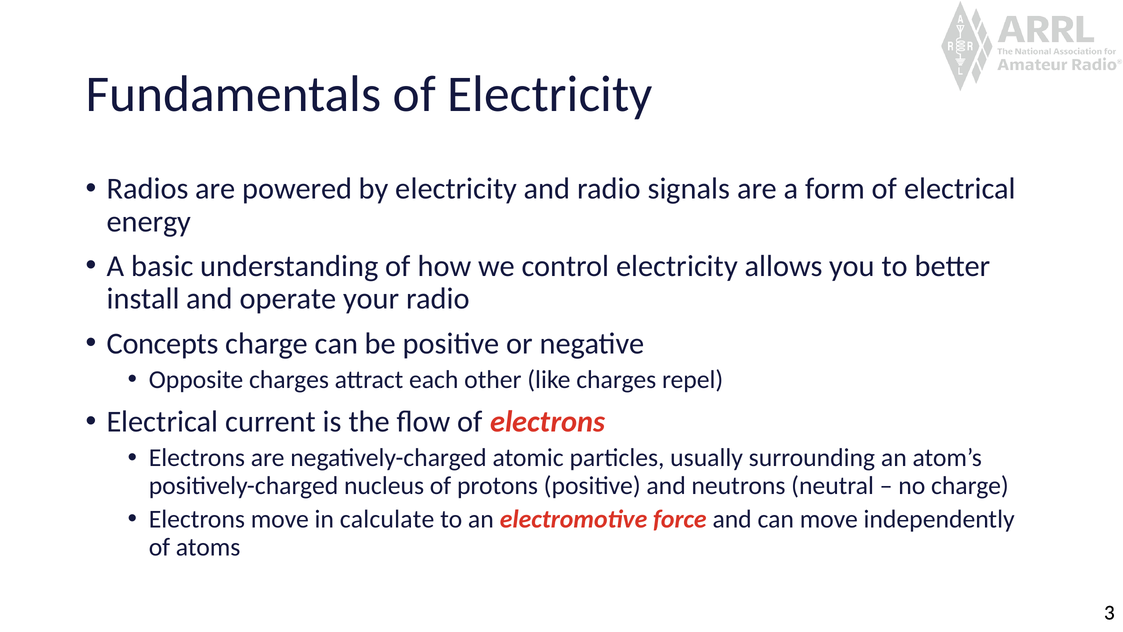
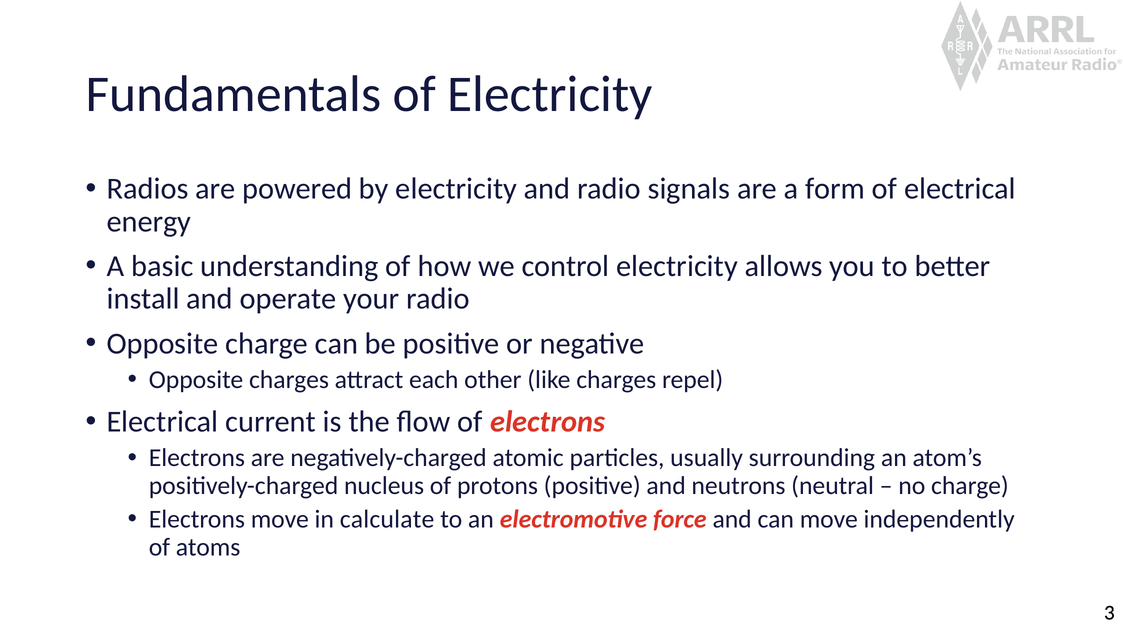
Concepts at (163, 343): Concepts -> Opposite
